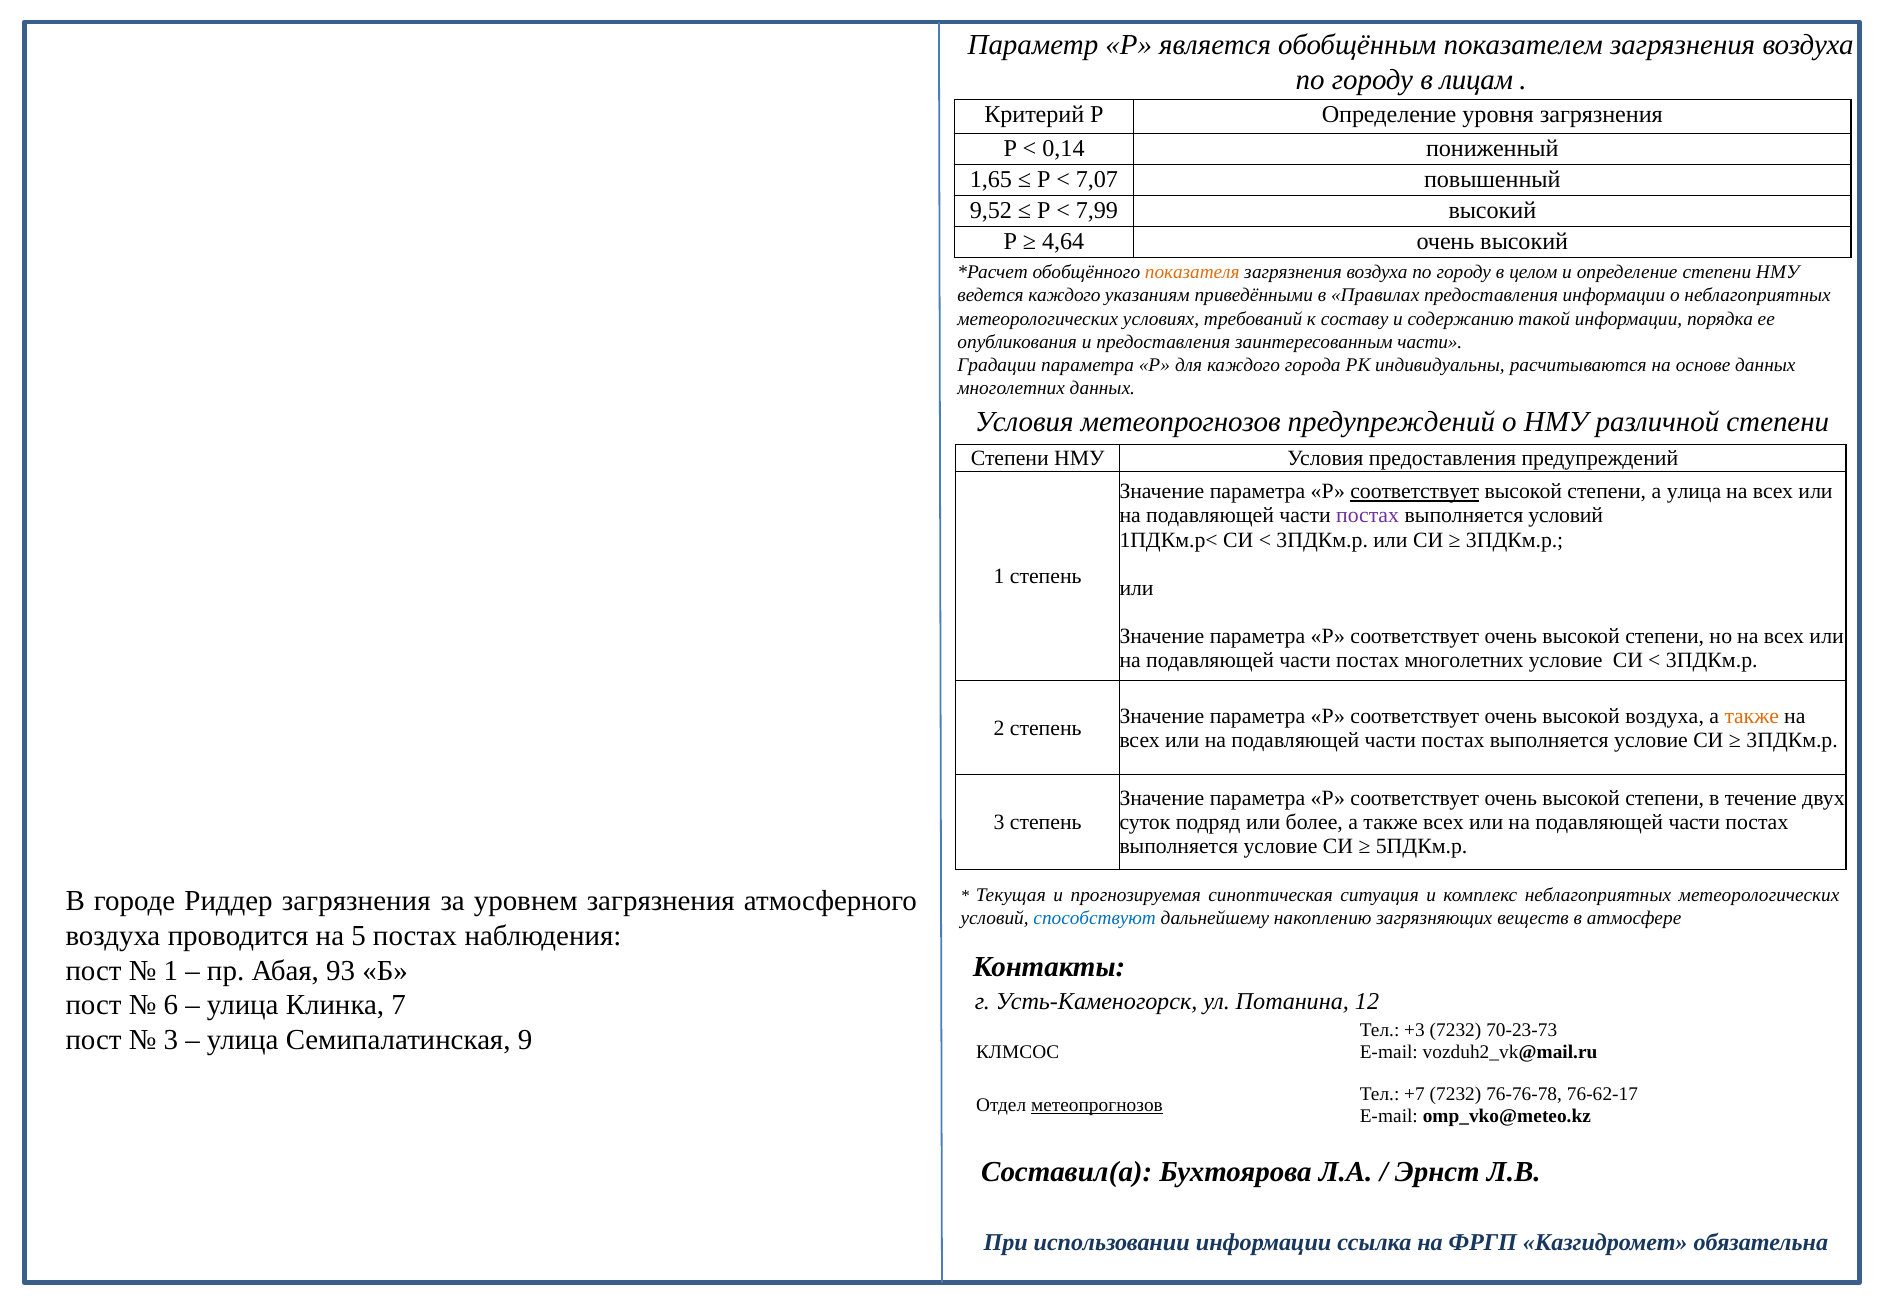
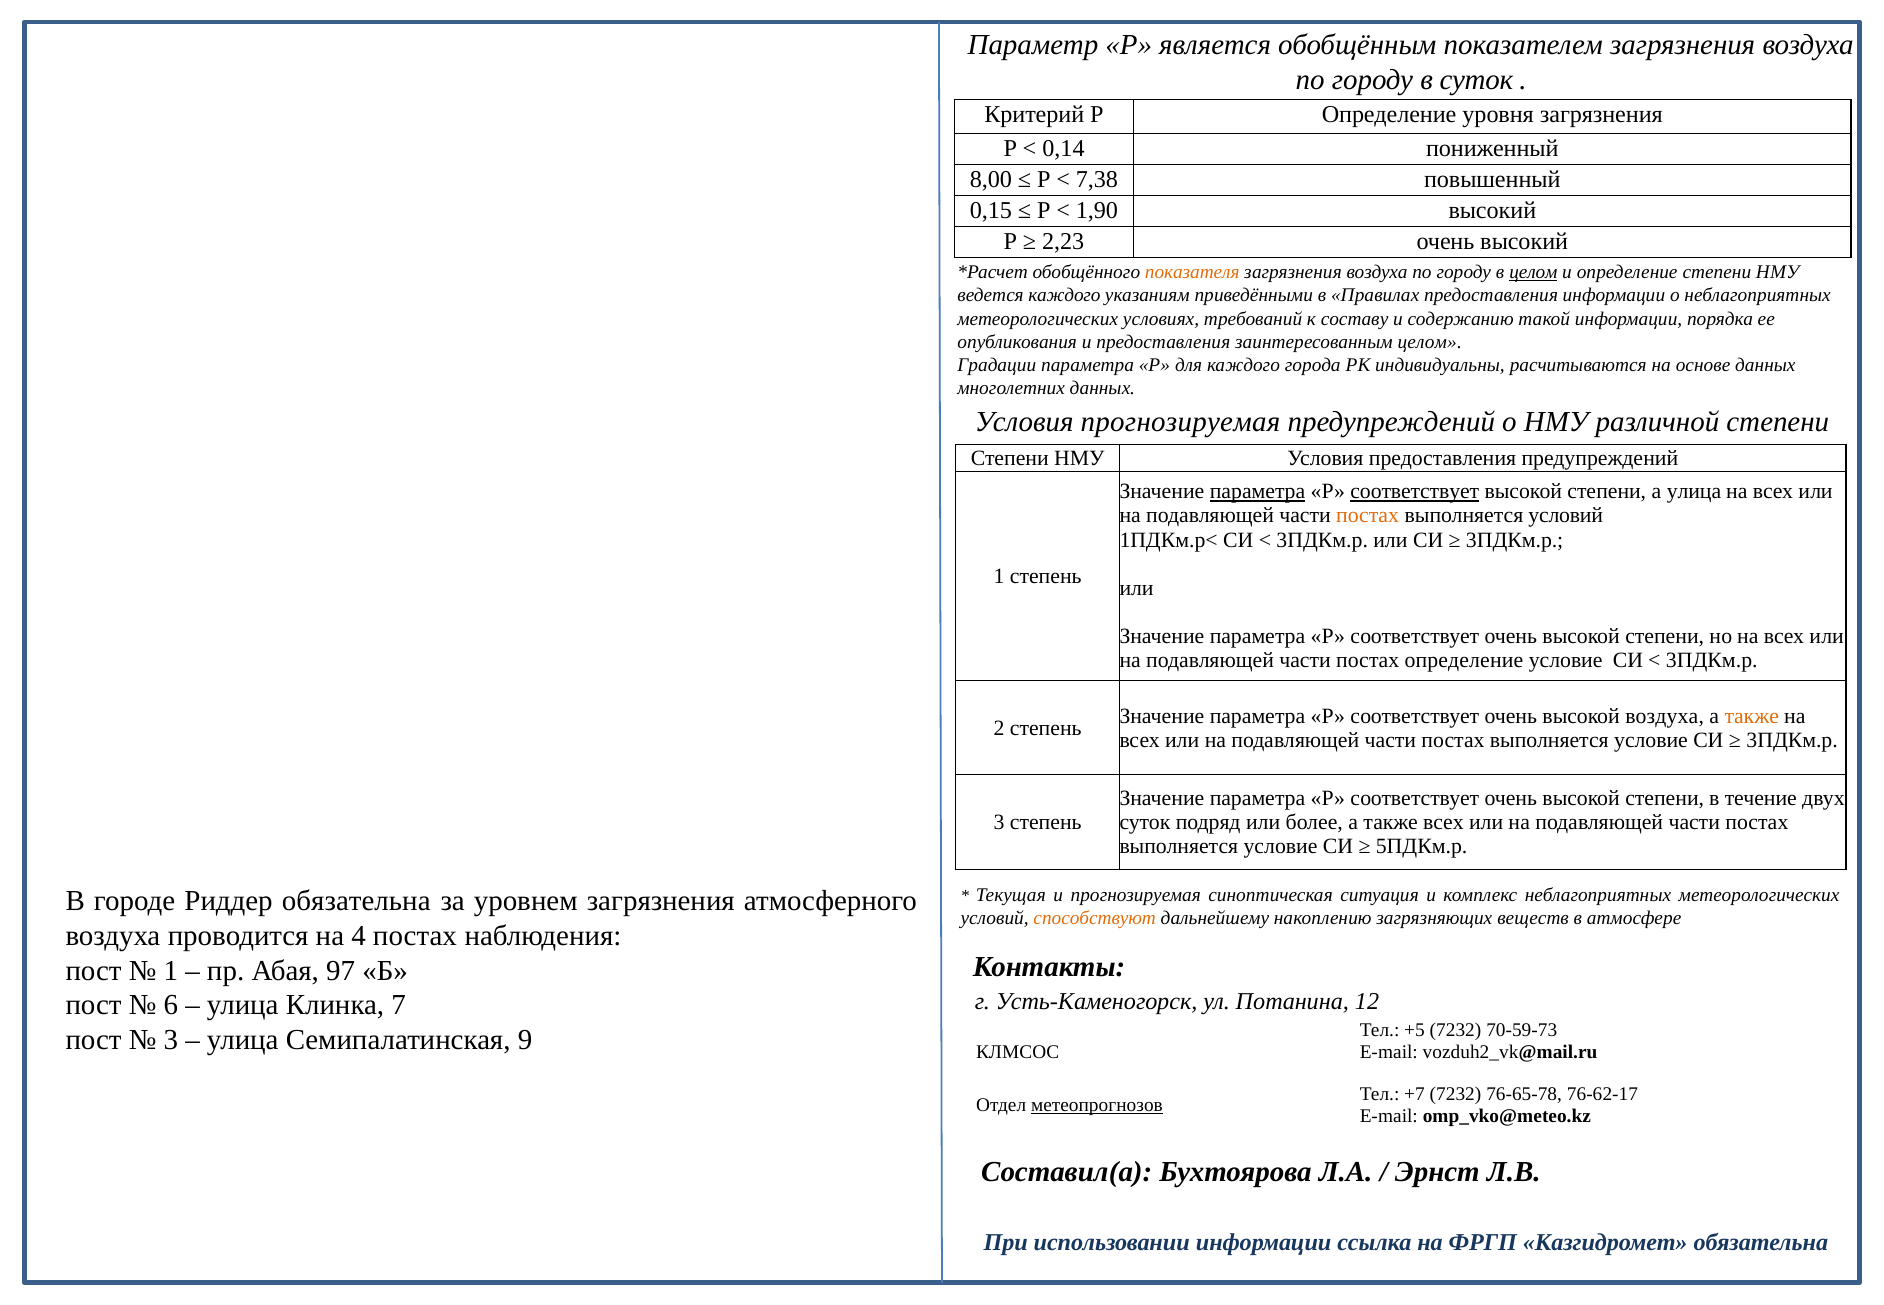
в лицам: лицам -> суток
1,65: 1,65 -> 8,00
7,07: 7,07 -> 7,38
9,52: 9,52 -> 0,15
7,99: 7,99 -> 1,90
4,64: 4,64 -> 2,23
целом at (1533, 272) underline: none -> present
заинтересованным части: части -> целом
Условия метеопрогнозов: метеопрогнозов -> прогнозируемая
параметра at (1258, 491) underline: none -> present
постах at (1368, 515) colour: purple -> orange
постах многолетних: многолетних -> определение
Риддер загрязнения: загрязнения -> обязательна
способствуют colour: blue -> orange
5: 5 -> 4
93: 93 -> 97
+3: +3 -> +5
70-23-73: 70-23-73 -> 70-59-73
76-76-78: 76-76-78 -> 76-65-78
